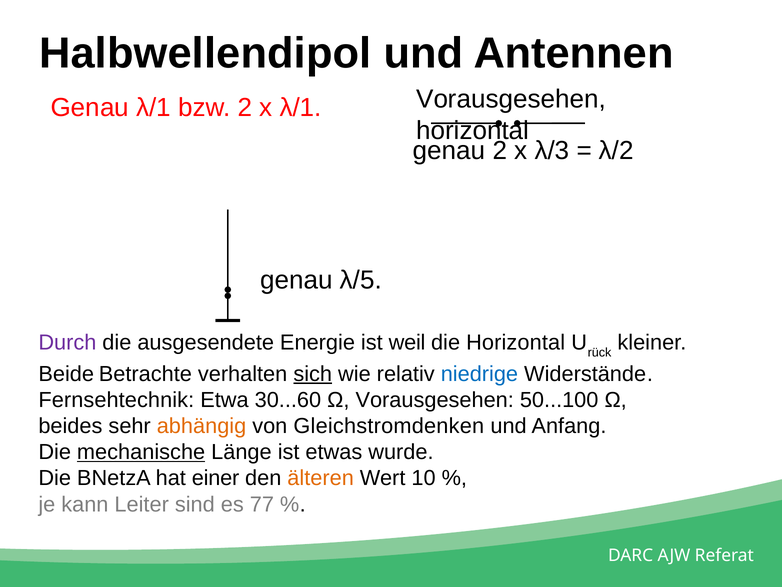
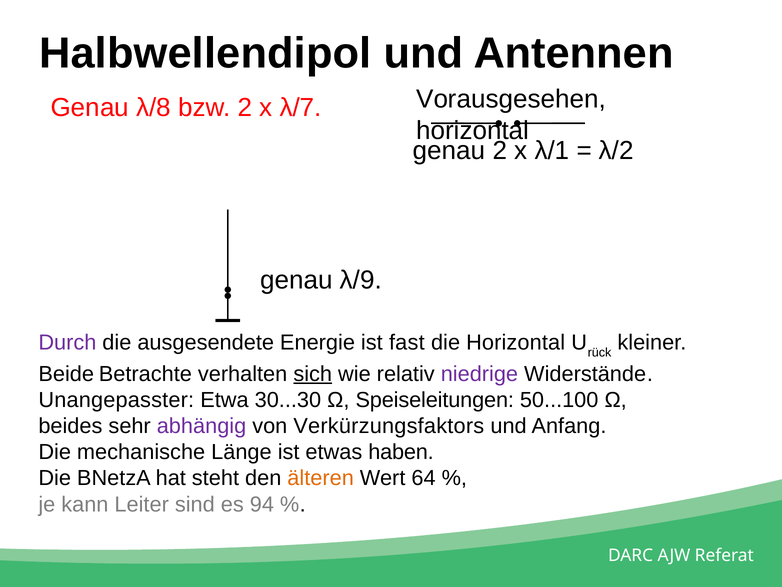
Genau λ/1: λ/1 -> λ/8
x λ/1: λ/1 -> λ/7
λ/3: λ/3 -> λ/1
λ/5: λ/5 -> λ/9
weil: weil -> fast
niedrige colour: blue -> purple
Fernsehtechnik: Fernsehtechnik -> Unangepasster
30...60: 30...60 -> 30...30
Ω Vorausgesehen: Vorausgesehen -> Speiseleitungen
abhängig colour: orange -> purple
Gleichstromdenken: Gleichstromdenken -> Verkürzungsfaktors
mechanische underline: present -> none
wurde: wurde -> haben
einer: einer -> steht
10: 10 -> 64
77: 77 -> 94
